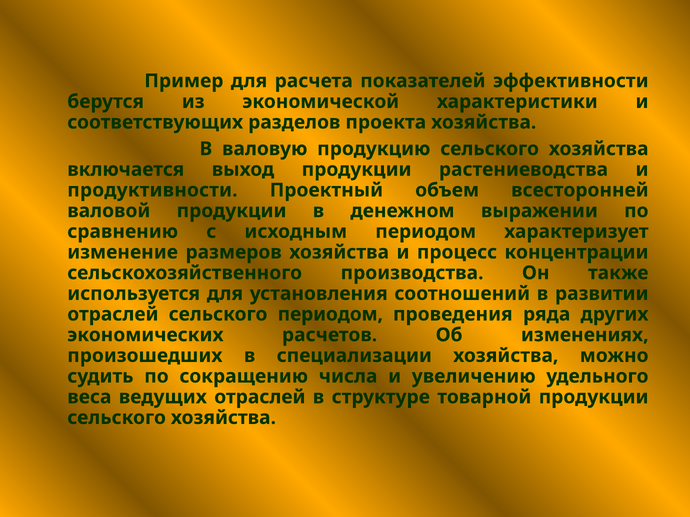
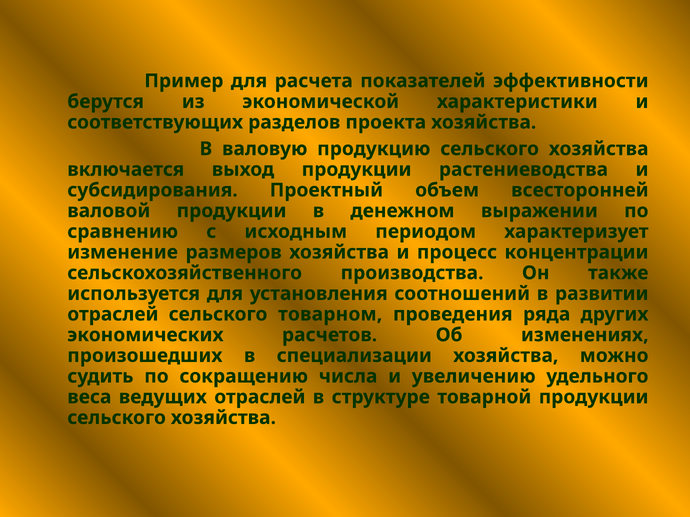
продуктивности: продуктивности -> субсидирования
сельского периодом: периодом -> товарном
